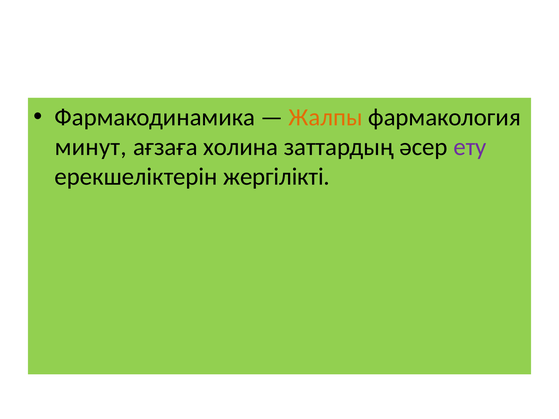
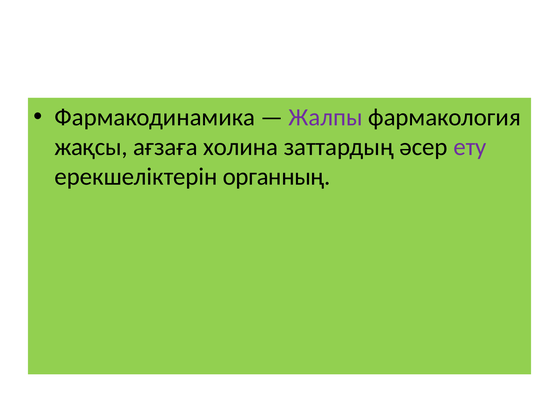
Жалпы colour: orange -> purple
минут: минут -> жақсы
жергілікті: жергілікті -> органның
